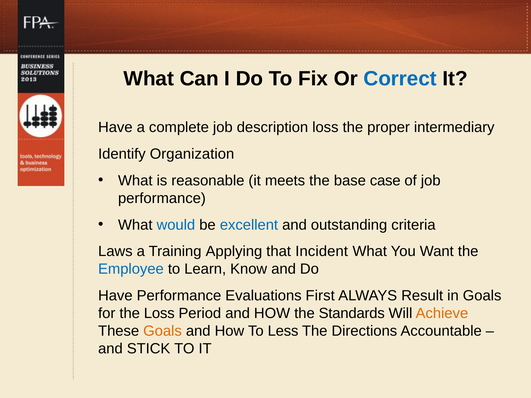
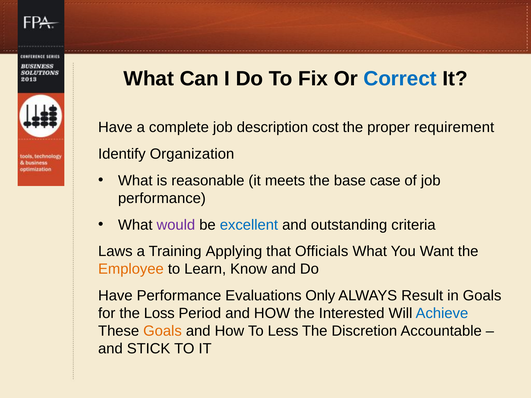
description loss: loss -> cost
intermediary: intermediary -> requirement
would colour: blue -> purple
Incident: Incident -> Officials
Employee colour: blue -> orange
First: First -> Only
Standards: Standards -> Interested
Achieve colour: orange -> blue
Directions: Directions -> Discretion
